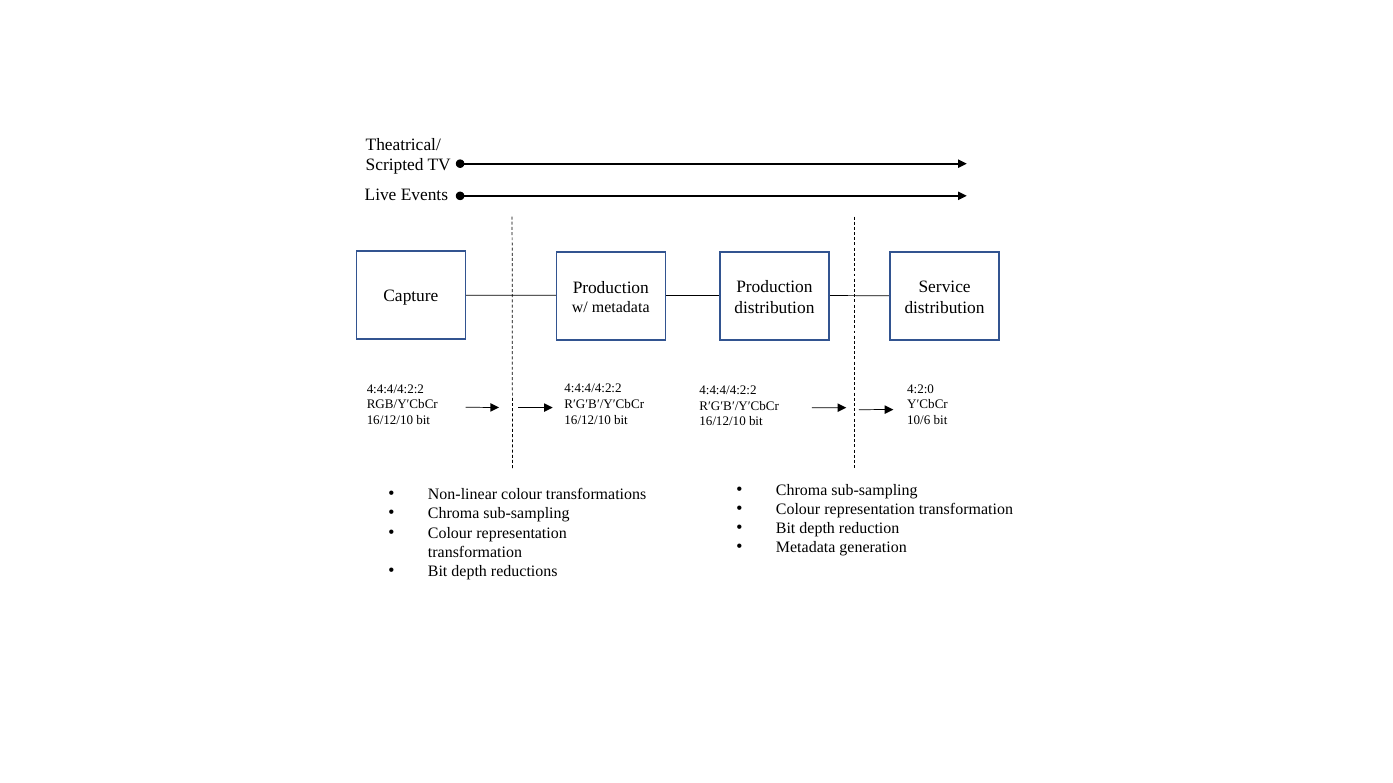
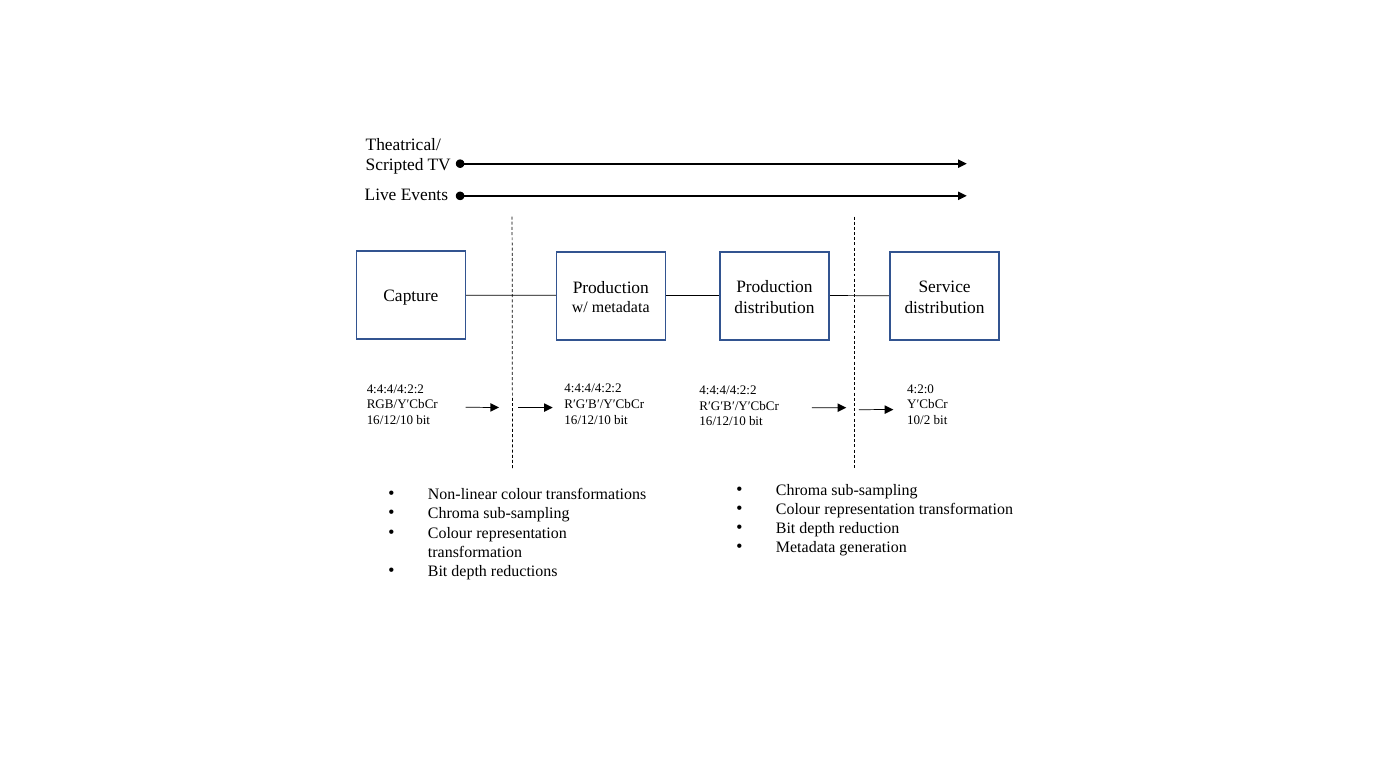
10/6: 10/6 -> 10/2
